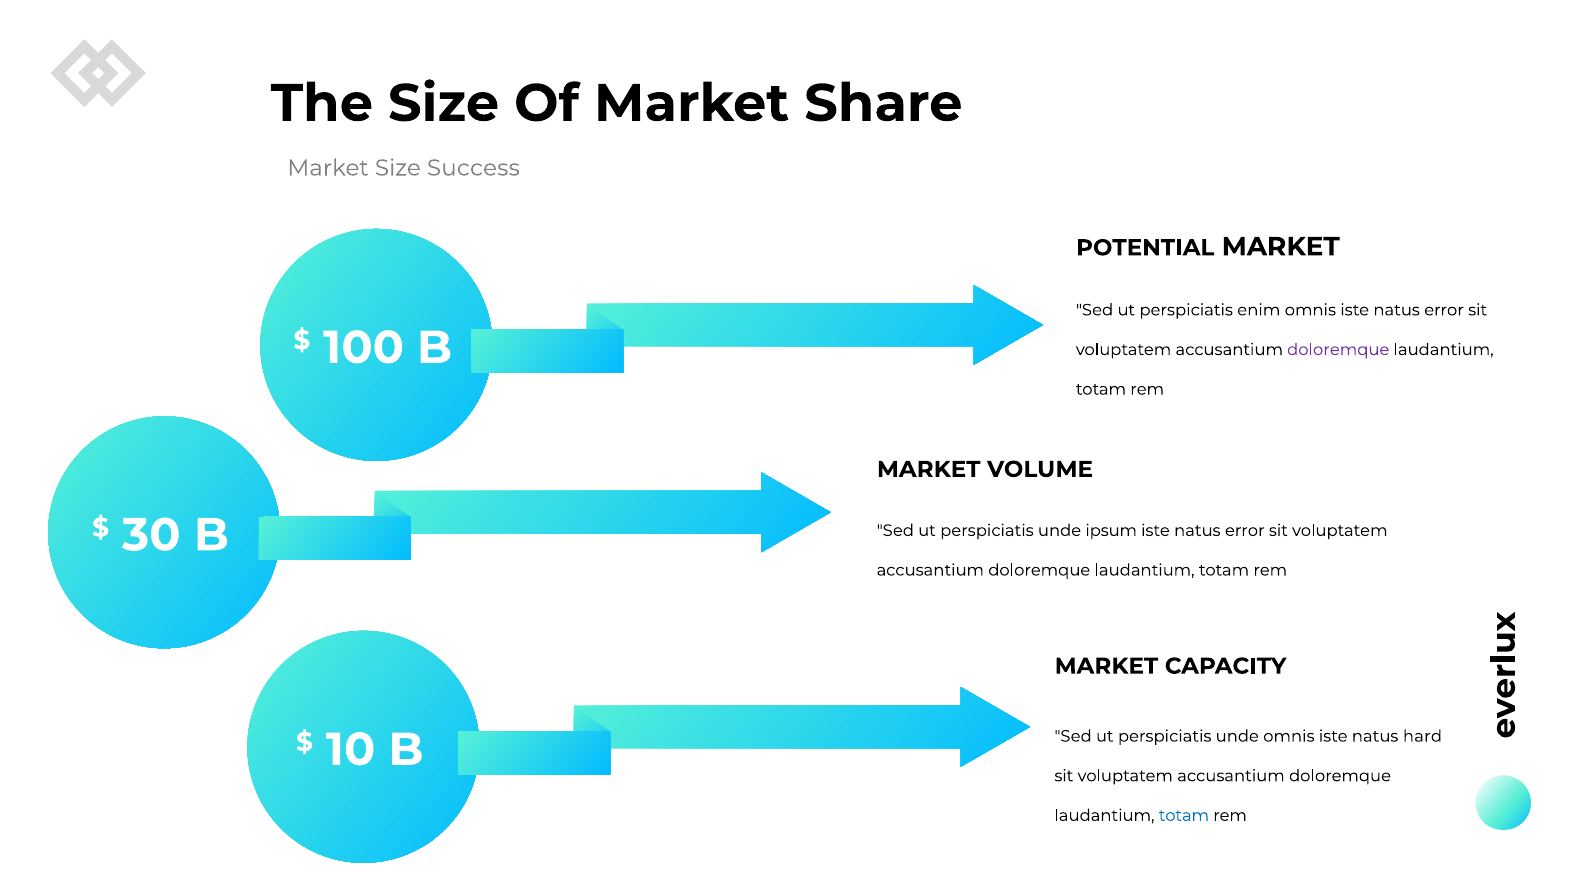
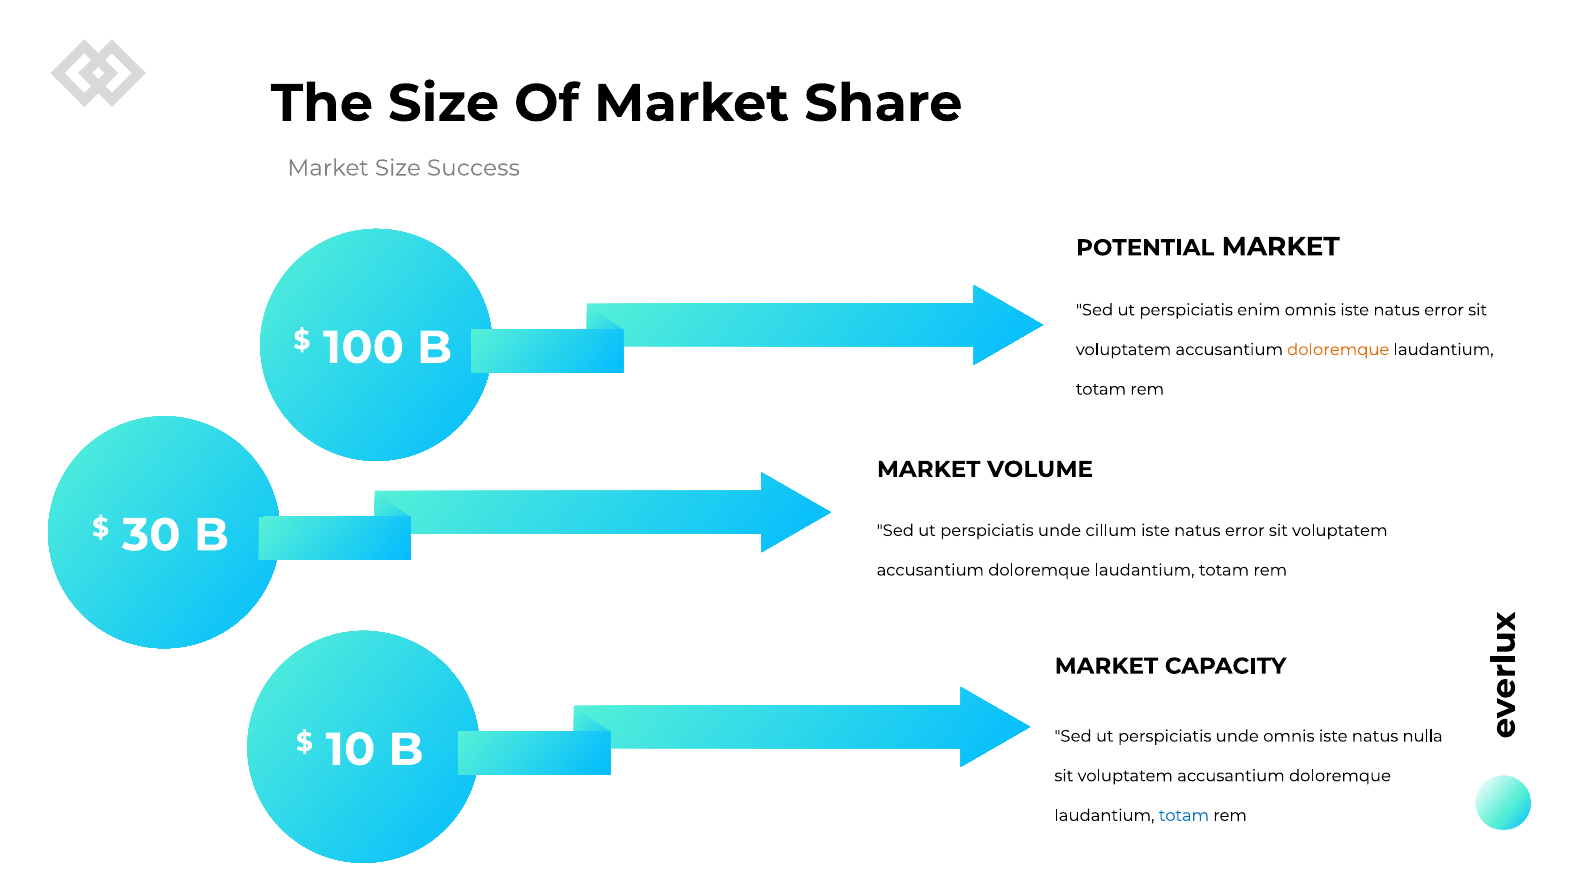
doloremque at (1338, 350) colour: purple -> orange
ipsum: ipsum -> cillum
hard: hard -> nulla
